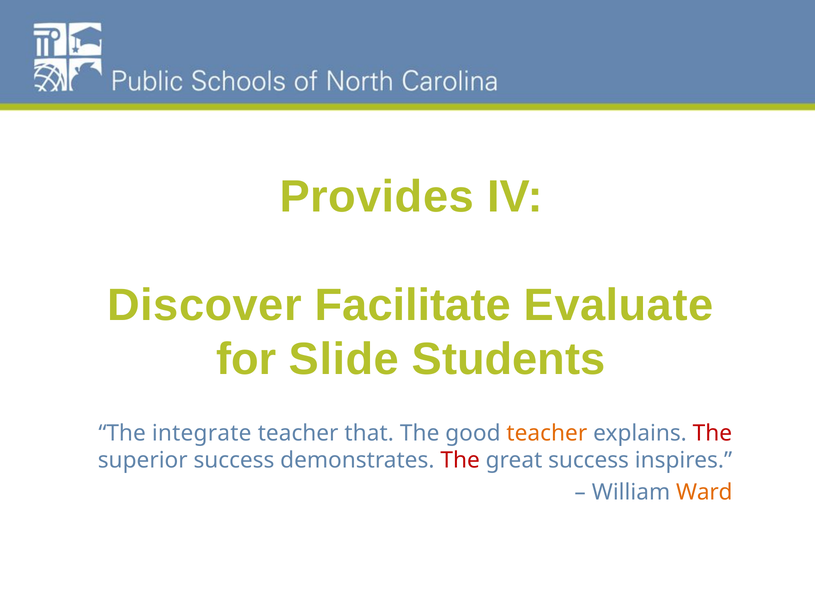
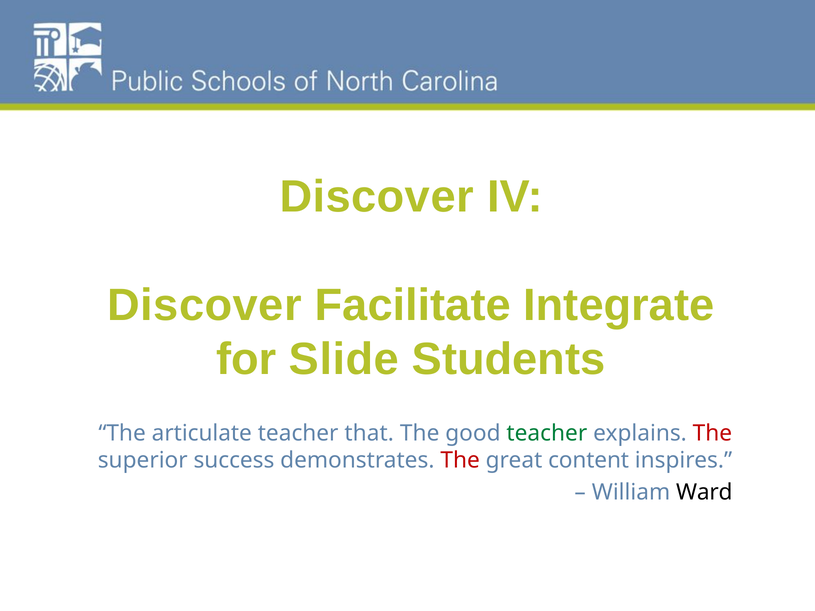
Provides at (377, 197): Provides -> Discover
Evaluate: Evaluate -> Integrate
integrate: integrate -> articulate
teacher at (547, 433) colour: orange -> green
great success: success -> content
Ward colour: orange -> black
